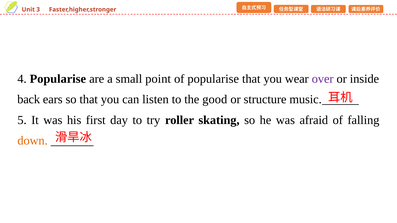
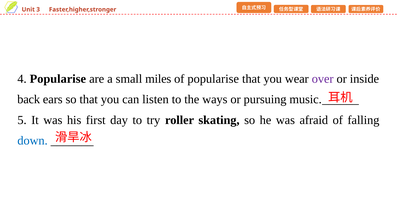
point: point -> miles
good: good -> ways
structure: structure -> pursuing
down colour: orange -> blue
